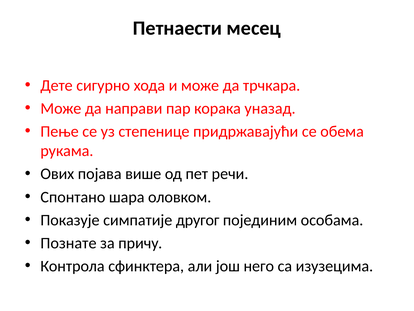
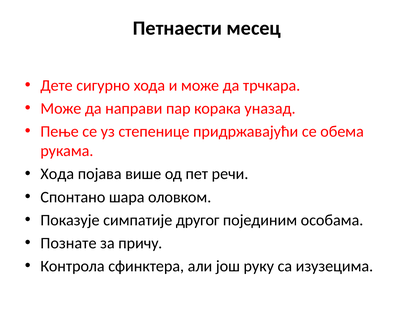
Ових at (57, 174): Ових -> Хода
него: него -> руку
